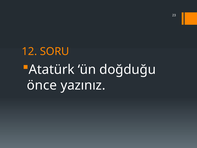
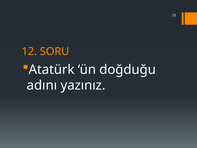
önce: önce -> adını
